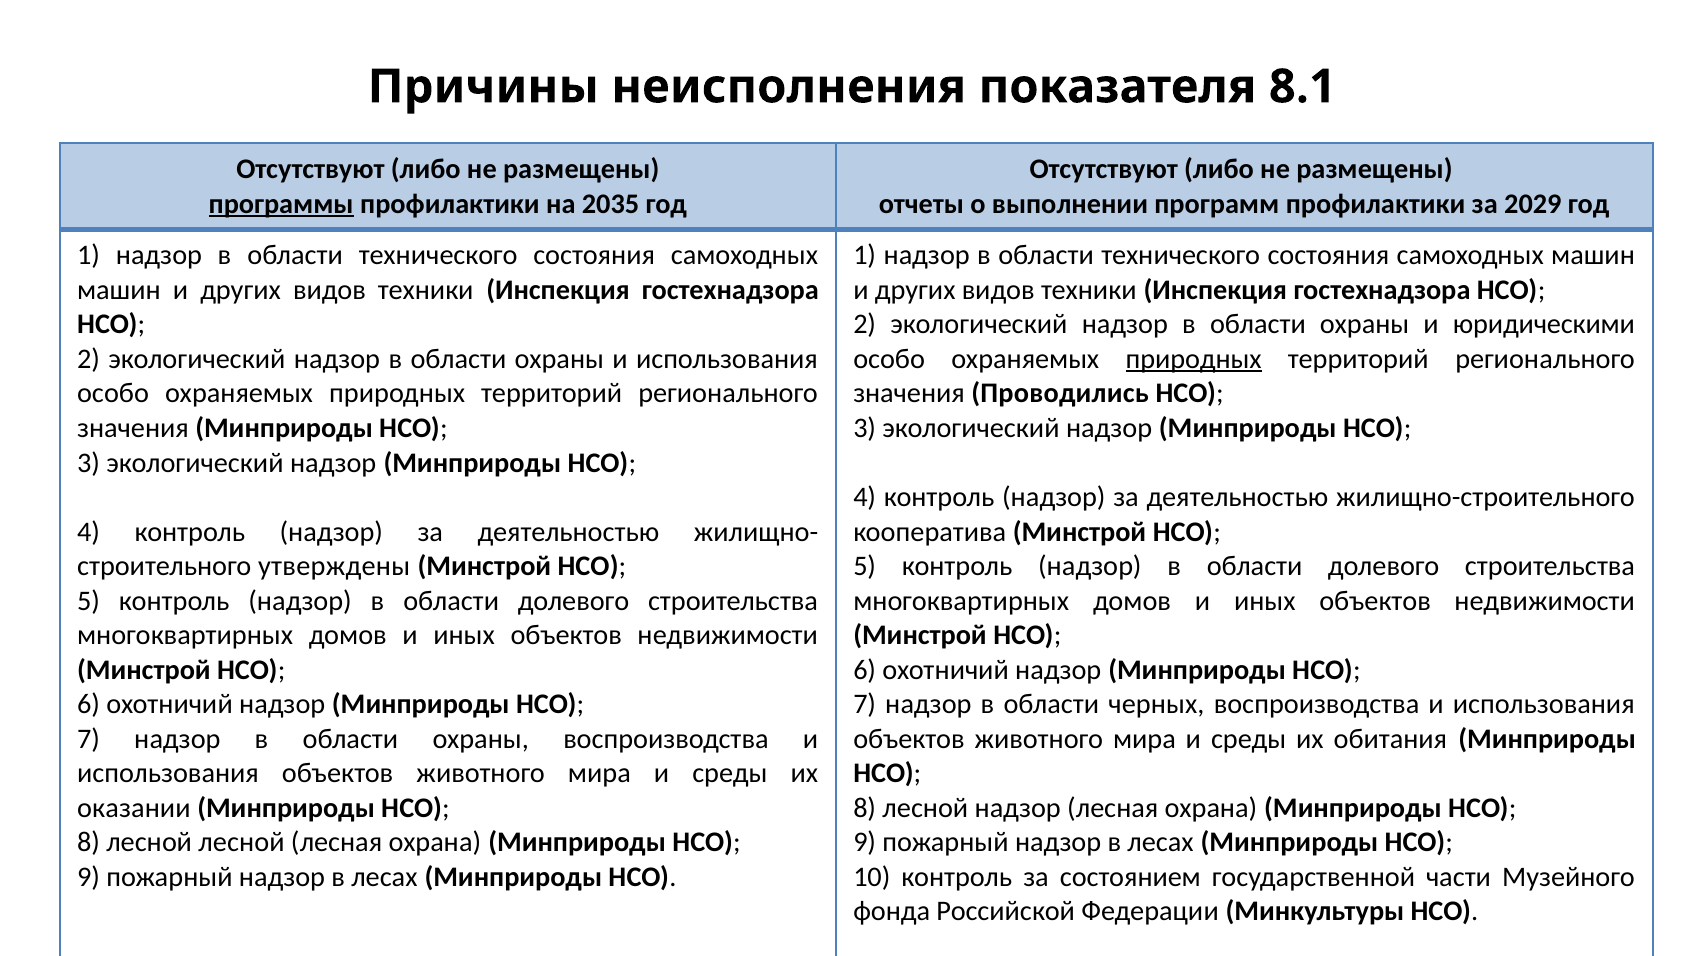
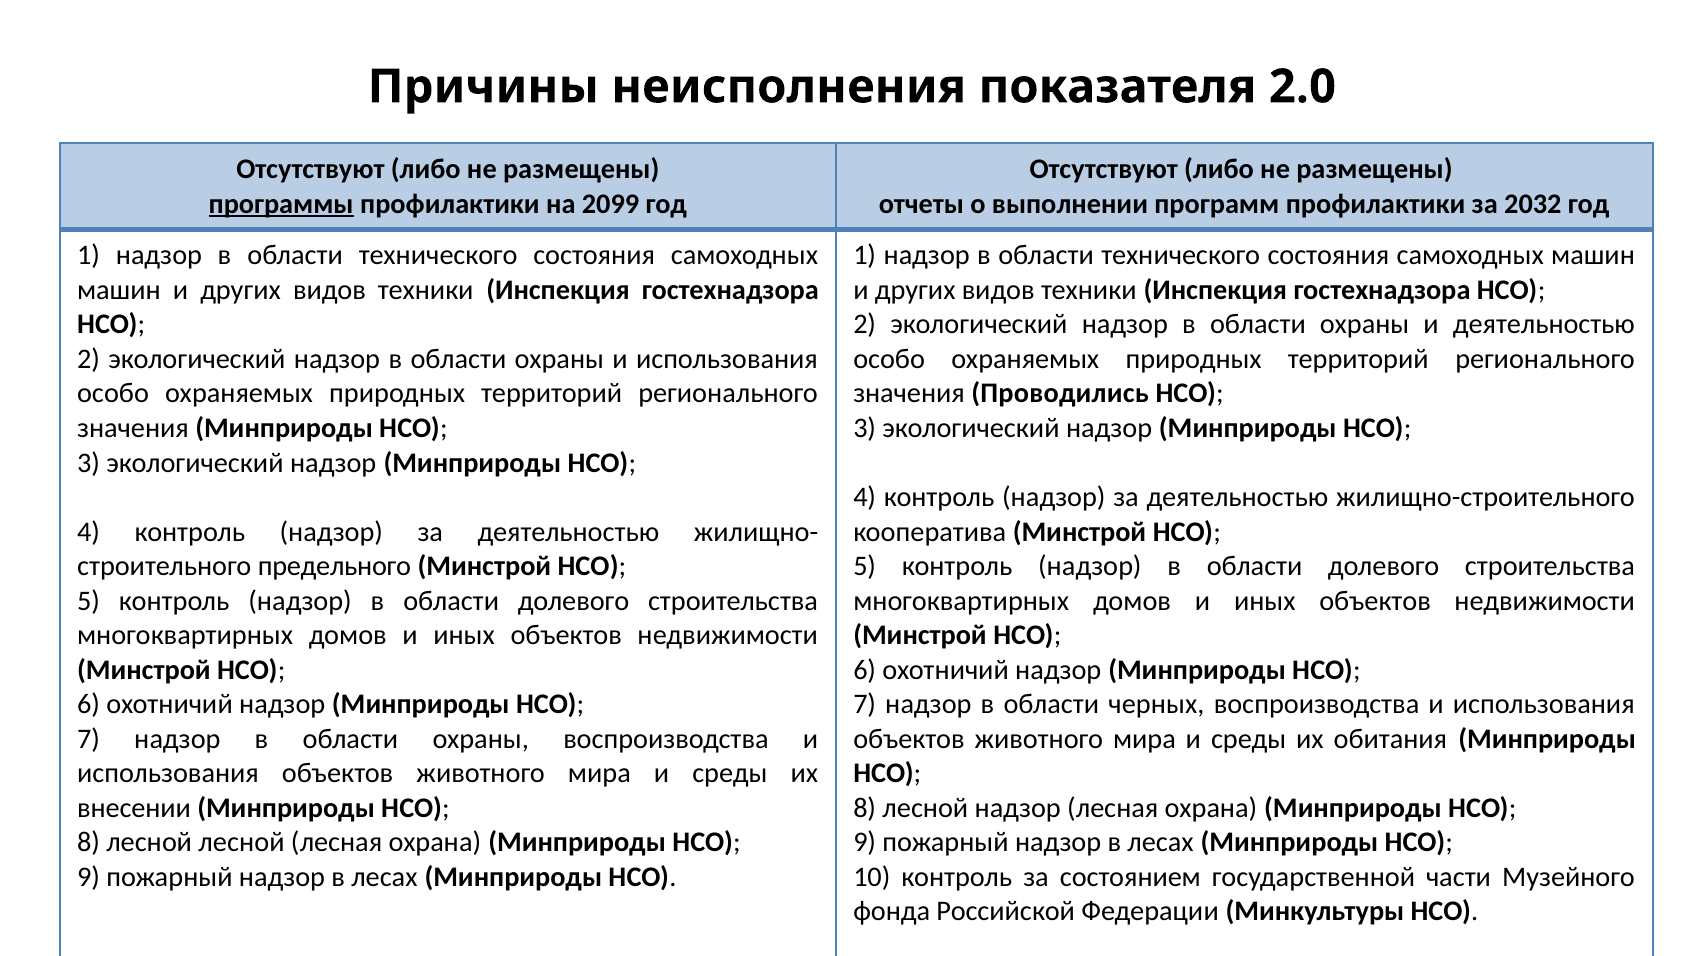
8.1: 8.1 -> 2.0
2035: 2035 -> 2099
2029: 2029 -> 2032
и юридическими: юридическими -> деятельностью
природных at (1194, 359) underline: present -> none
утверждены: утверждены -> предельного
оказании: оказании -> внесении
